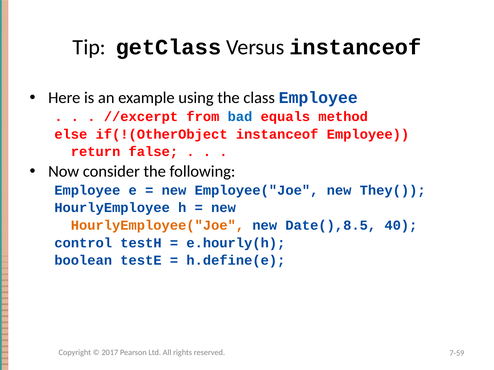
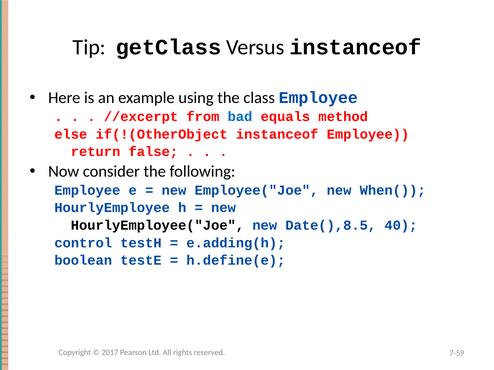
They(: They( -> When(
HourlyEmployee("Joe colour: orange -> black
e.hourly(h: e.hourly(h -> e.adding(h
